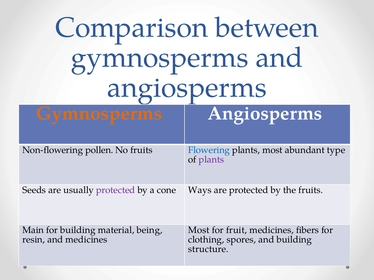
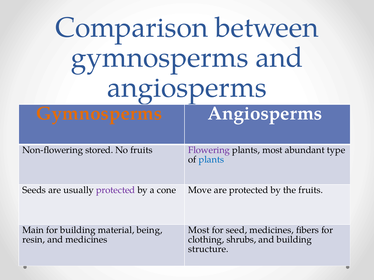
pollen: pollen -> stored
Flowering colour: blue -> purple
plants at (211, 160) colour: purple -> blue
Ways: Ways -> Move
fruit: fruit -> seed
spores: spores -> shrubs
